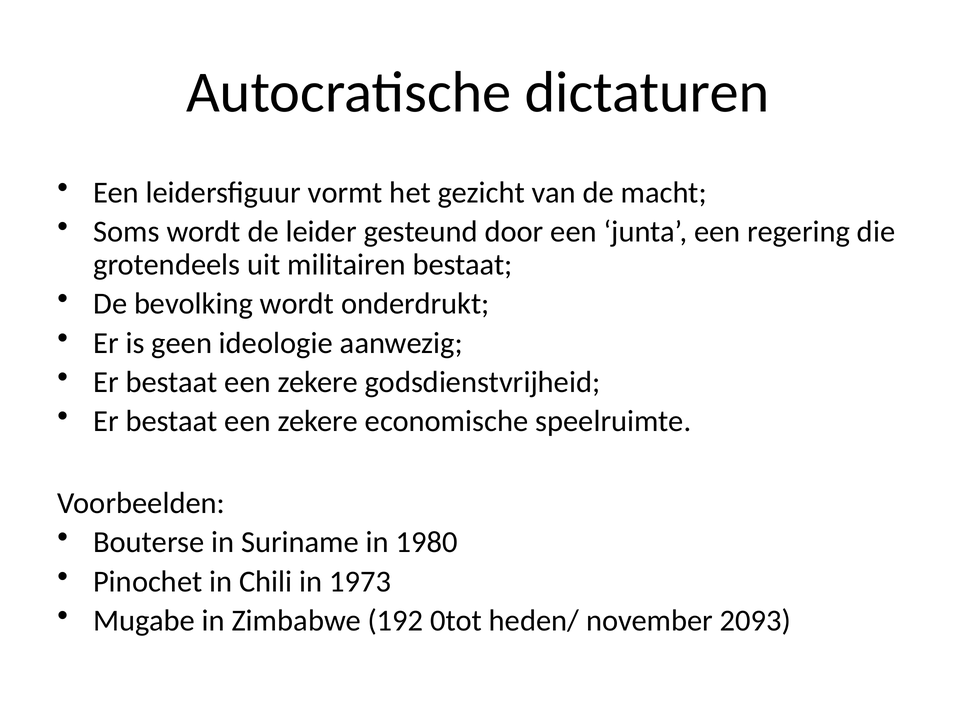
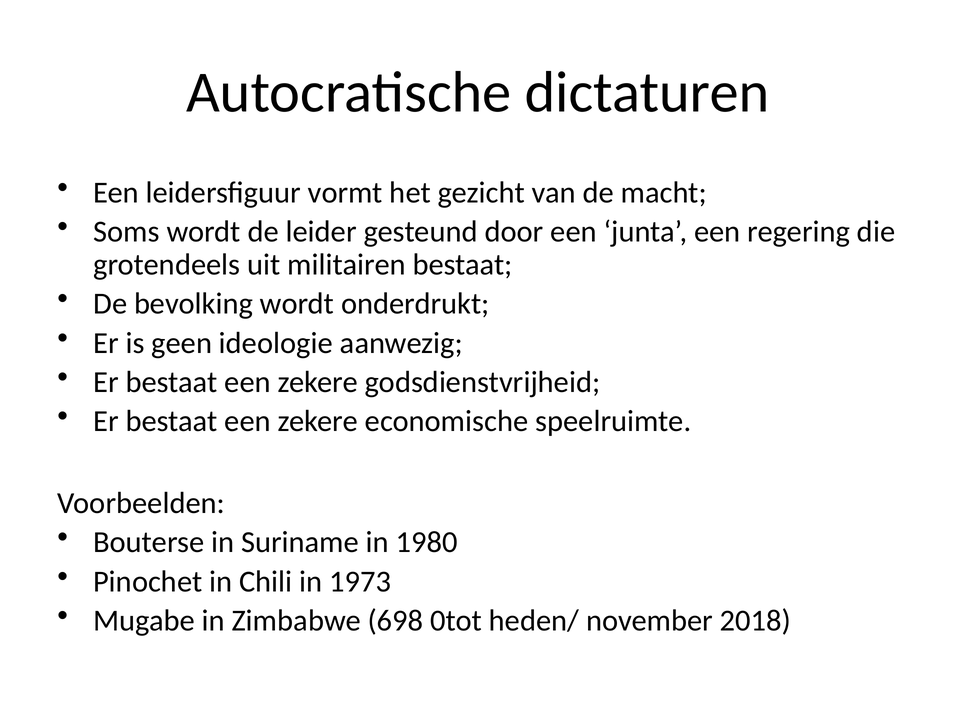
192: 192 -> 698
2093: 2093 -> 2018
